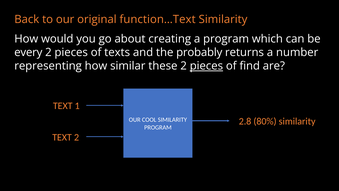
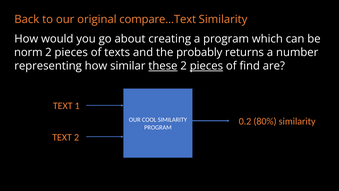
function…Text: function…Text -> compare…Text
every: every -> norm
these underline: none -> present
2.8: 2.8 -> 0.2
